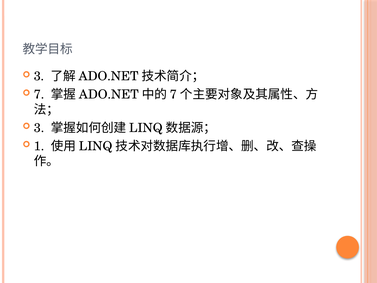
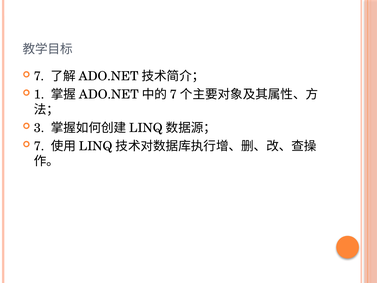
3 at (39, 76): 3 -> 7
7: 7 -> 1
1 at (39, 146): 1 -> 7
